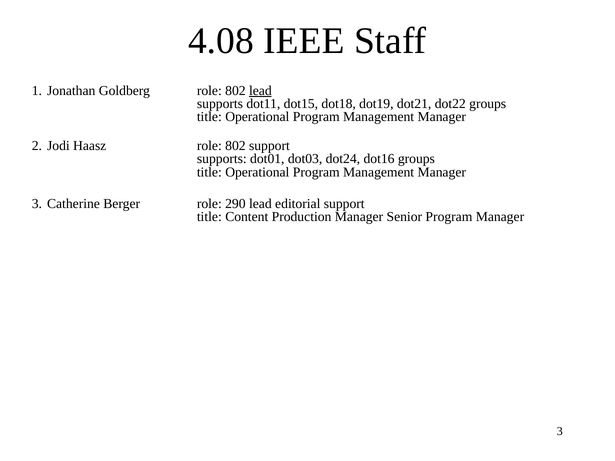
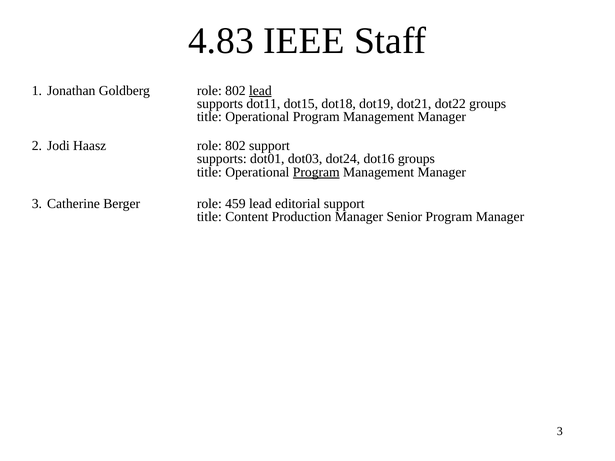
4.08: 4.08 -> 4.83
Program at (316, 172) underline: none -> present
290: 290 -> 459
